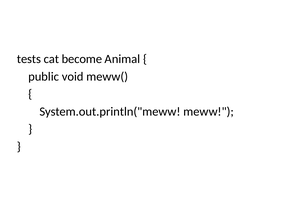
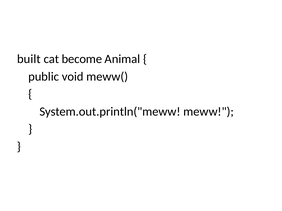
tests: tests -> built
